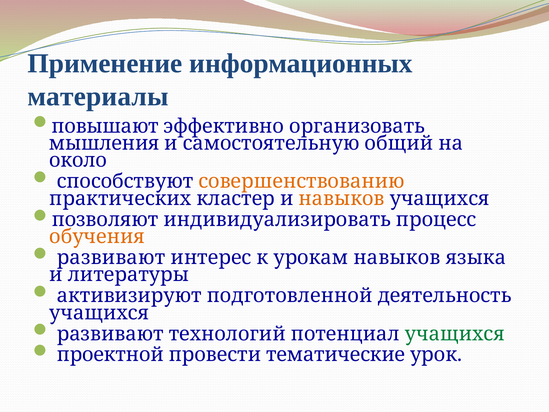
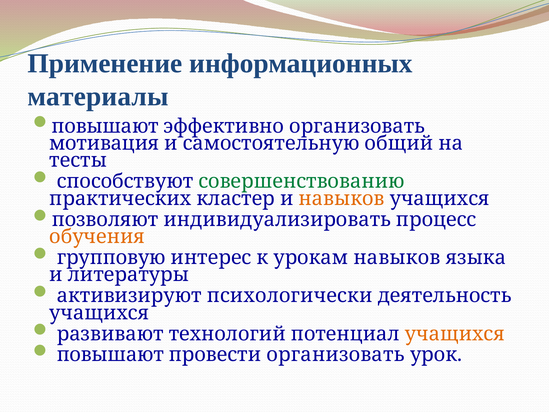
мышления: мышления -> мотивация
около: около -> тесты
совершенствованию colour: orange -> green
развивают at (111, 257): развивают -> групповую
подготовленной: подготовленной -> психологически
учащихся at (455, 334) colour: green -> orange
проектной at (110, 355): проектной -> повышают
провести тематические: тематические -> организовать
